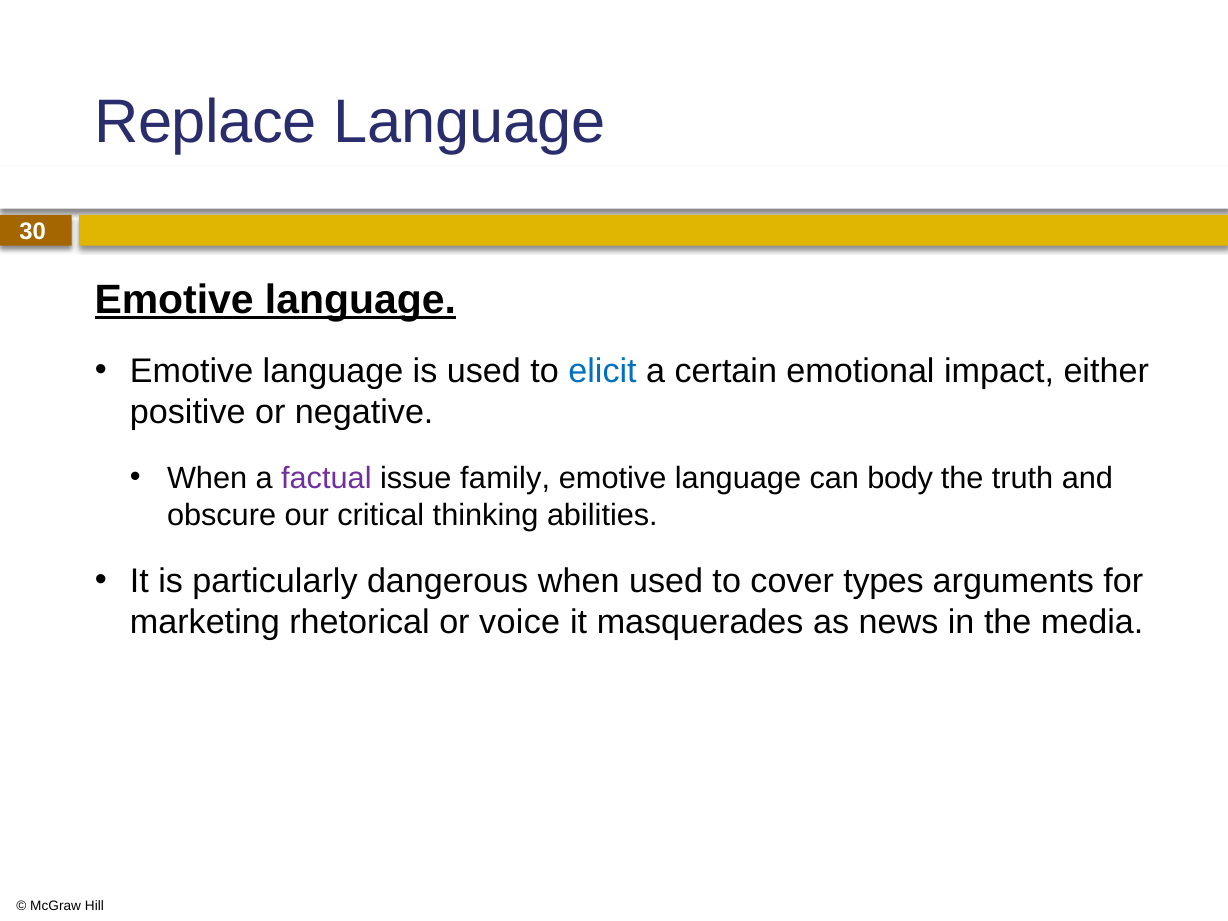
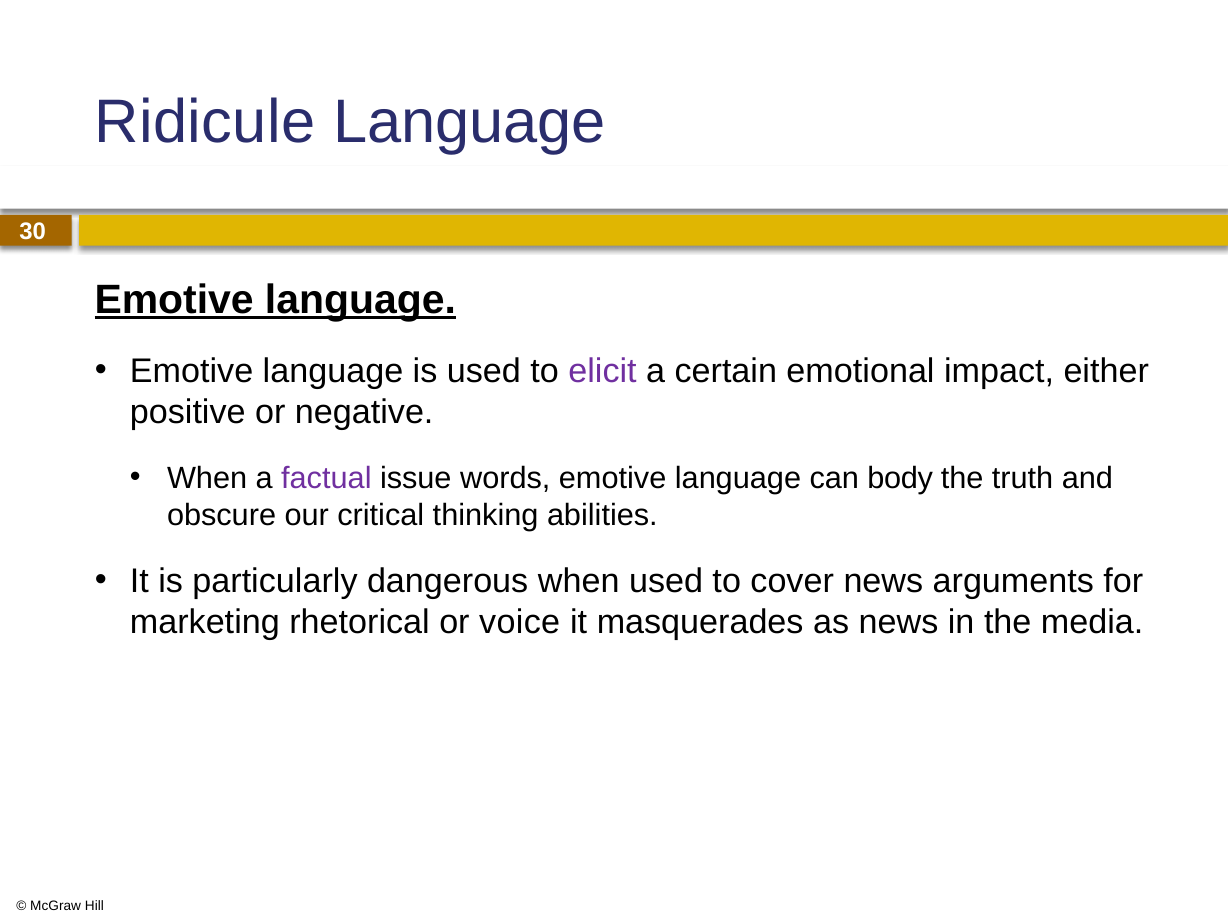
Replace: Replace -> Ridicule
elicit colour: blue -> purple
family: family -> words
cover types: types -> news
